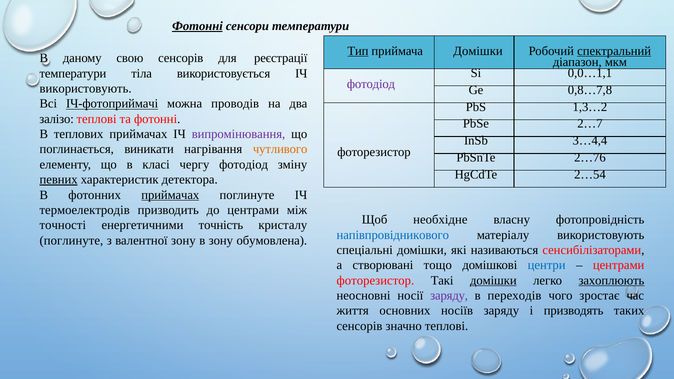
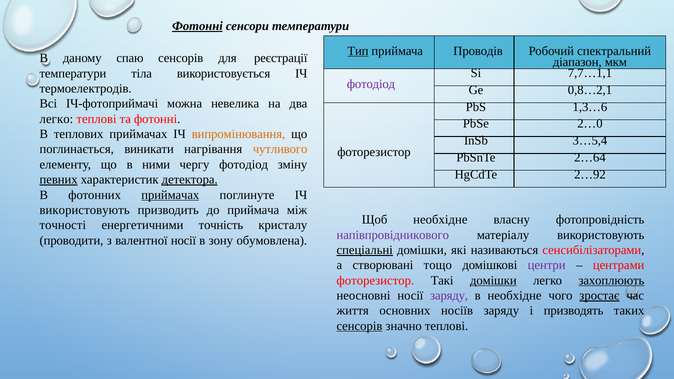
приймача Домішки: Домішки -> Проводів
спектральний underline: present -> none
свою: свою -> спаю
0,0…1,1: 0,0…1,1 -> 7,7…1,1
використовують at (86, 89): використовують -> термоелектродів
0,8…7,8: 0,8…7,8 -> 0,8…2,1
ІЧ-фотоприймачі underline: present -> none
проводів: проводів -> невелика
1,3…2: 1,3…2 -> 1,3…6
залізо at (57, 119): залізо -> легко
2…7: 2…7 -> 2…0
випромінювання colour: purple -> orange
3…4,4: 3…4,4 -> 3…5,4
2…76: 2…76 -> 2…64
класі: класі -> ними
2…54: 2…54 -> 2…92
детектора underline: none -> present
термоелектродів at (85, 210): термоелектродів -> використовують
до центрами: центрами -> приймача
напівпровідникового colour: blue -> purple
поглинуте at (71, 240): поглинуте -> проводити
валентної зону: зону -> носії
спеціальні underline: none -> present
центри colour: blue -> purple
в переходів: переходів -> необхідне
зростає underline: none -> present
сенсорів at (359, 326) underline: none -> present
